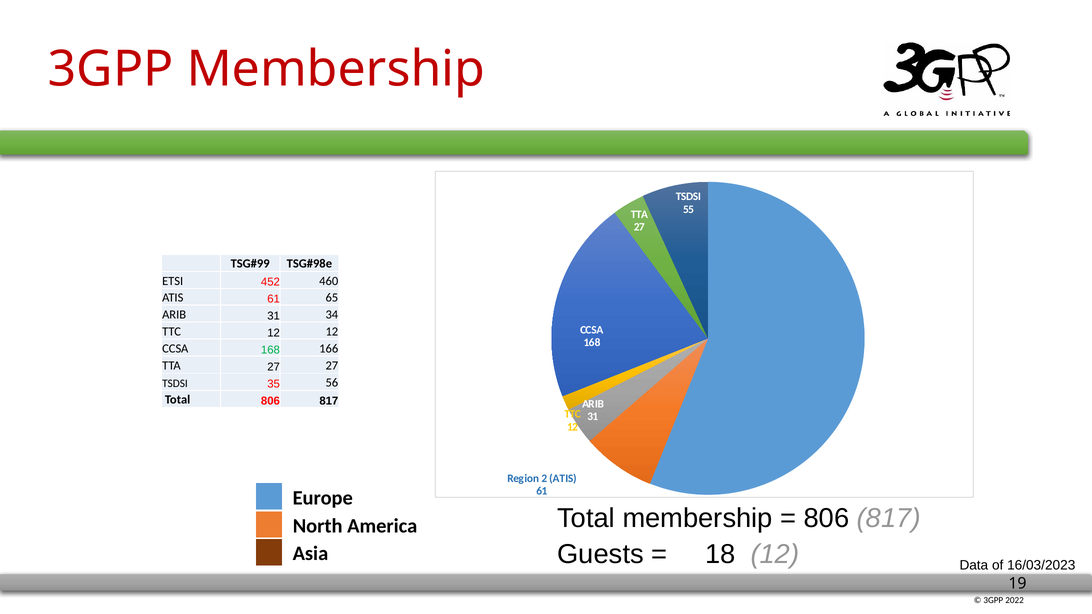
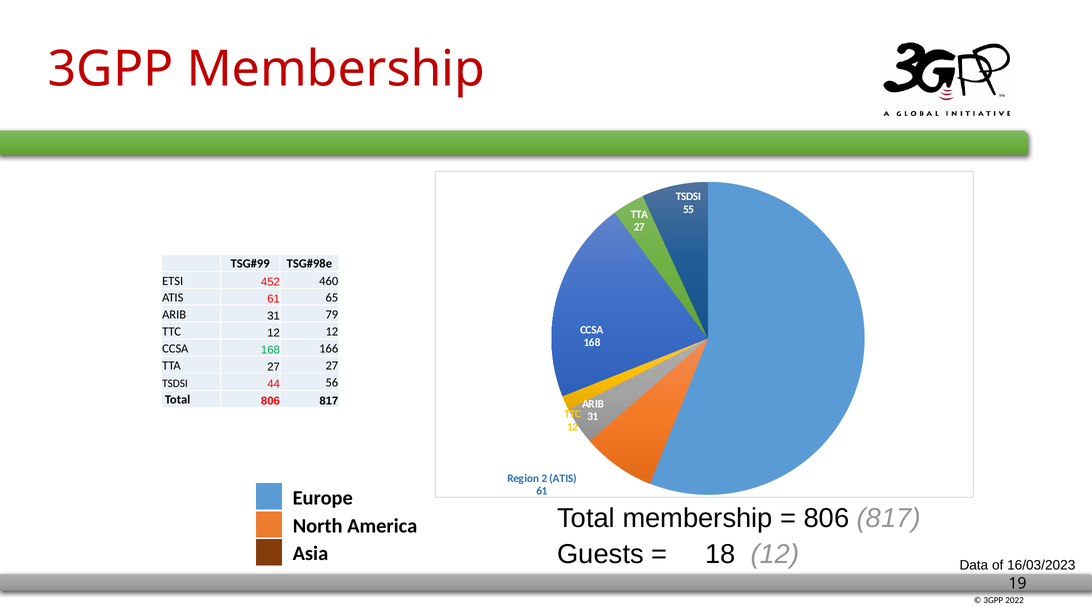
34: 34 -> 79
35: 35 -> 44
